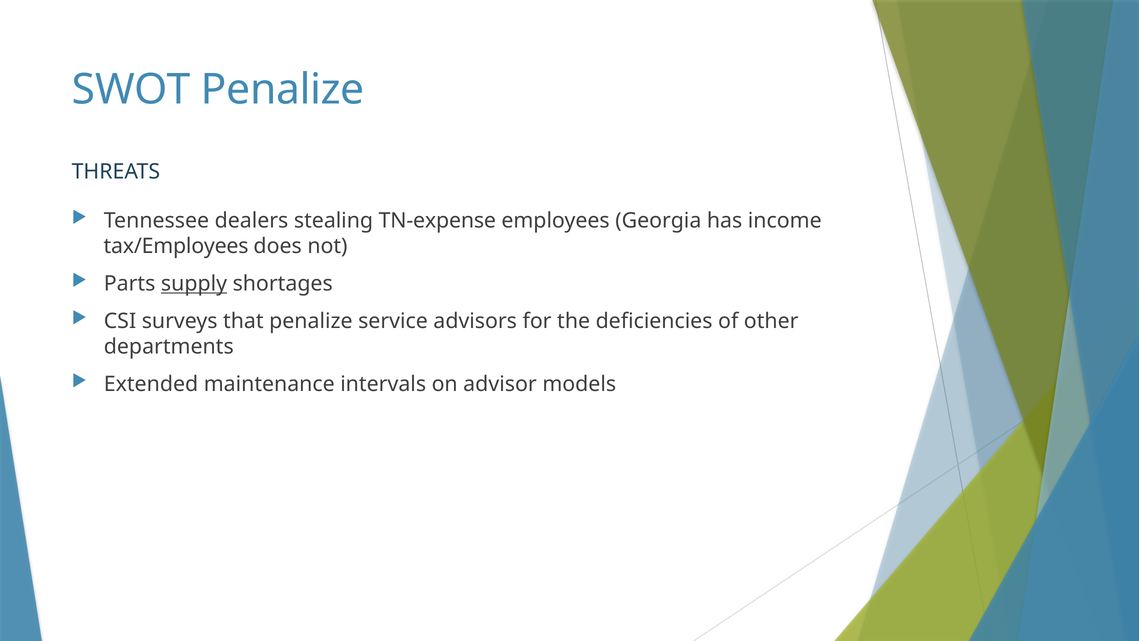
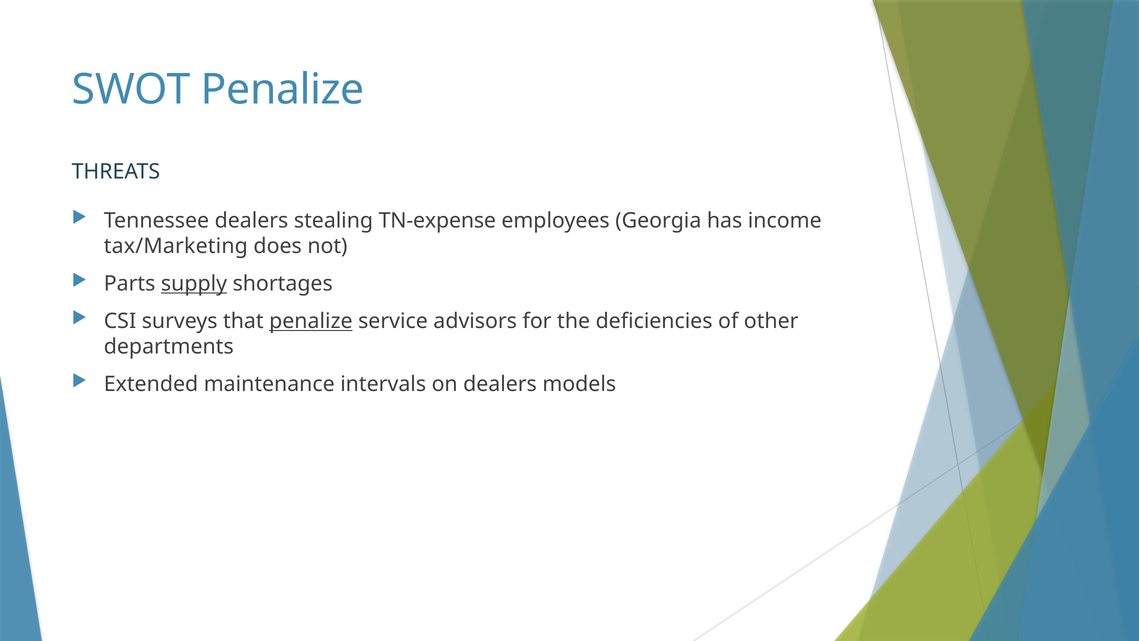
tax/Employees: tax/Employees -> tax/Marketing
penalize at (311, 321) underline: none -> present
on advisor: advisor -> dealers
